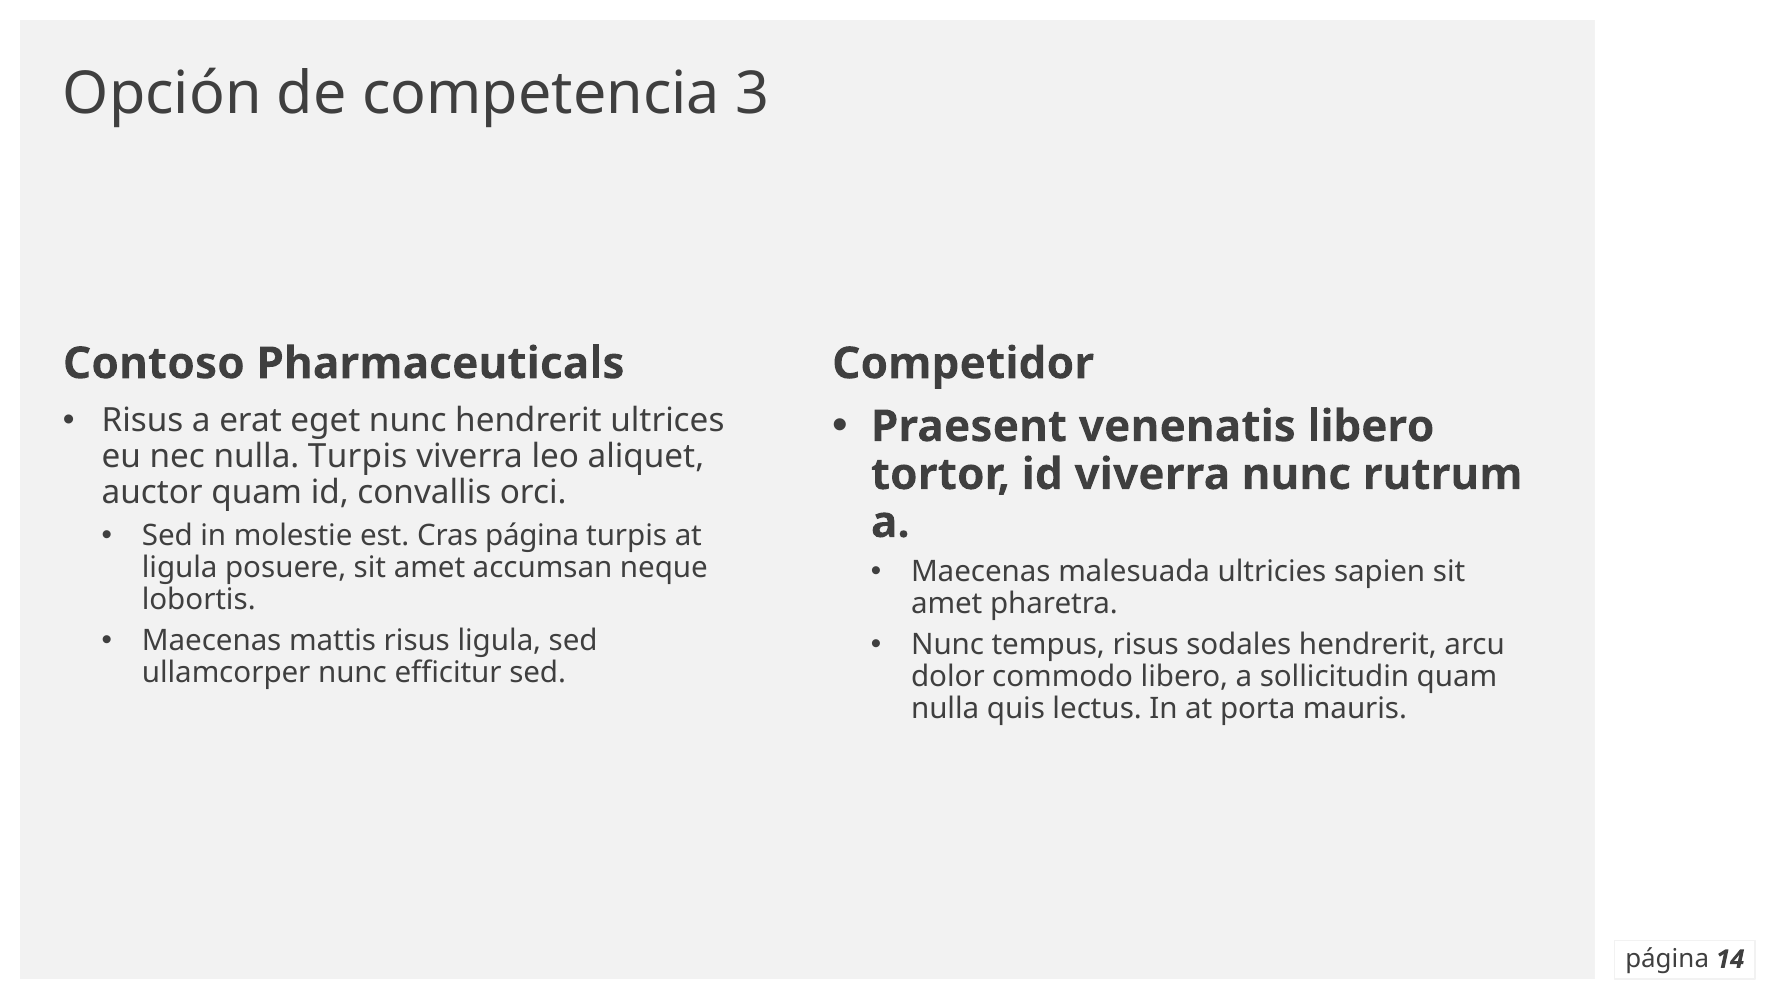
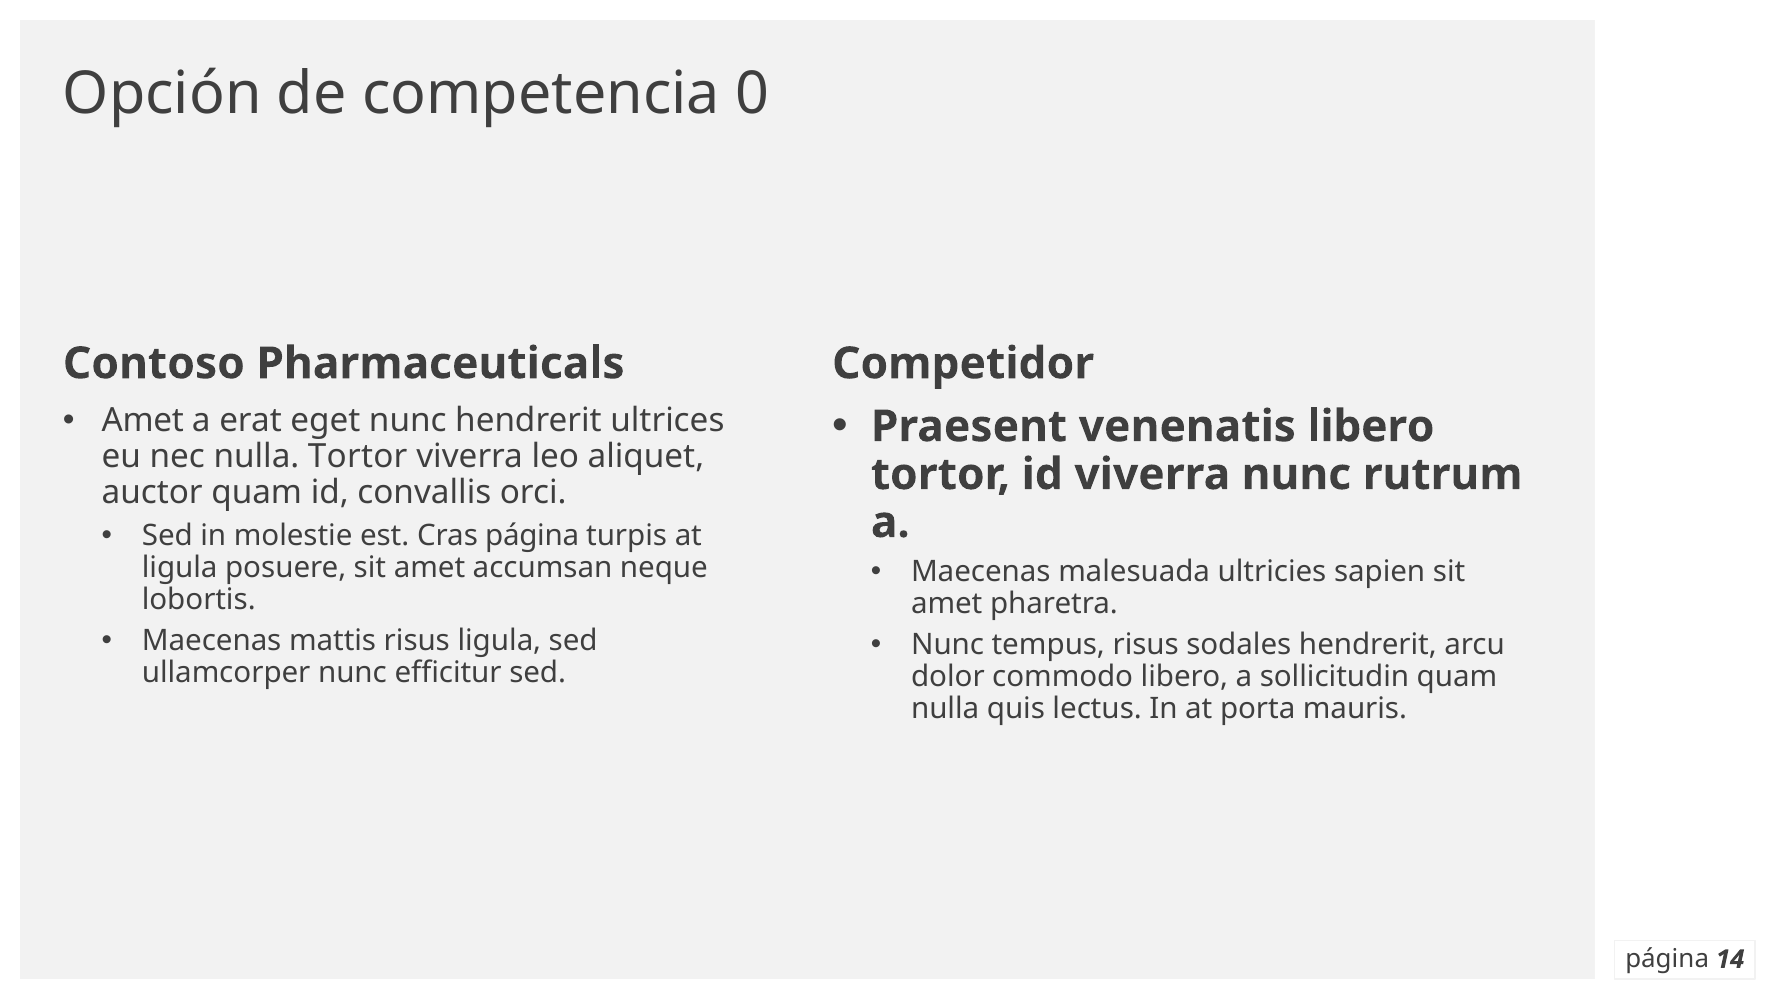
3: 3 -> 0
Risus at (143, 420): Risus -> Amet
nulla Turpis: Turpis -> Tortor
